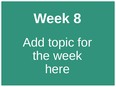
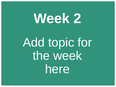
8: 8 -> 2
